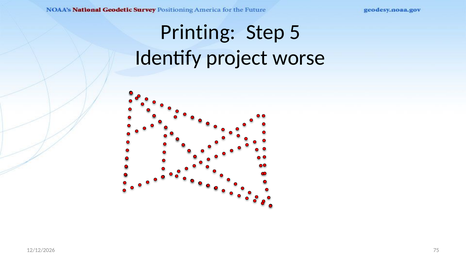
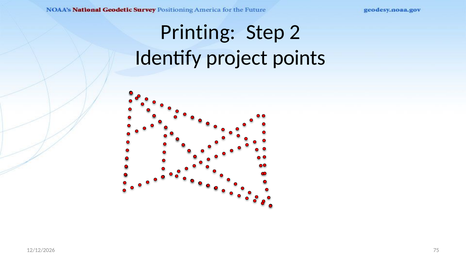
5: 5 -> 2
worse: worse -> points
